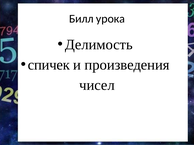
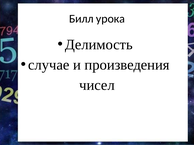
спичек: спичек -> случае
